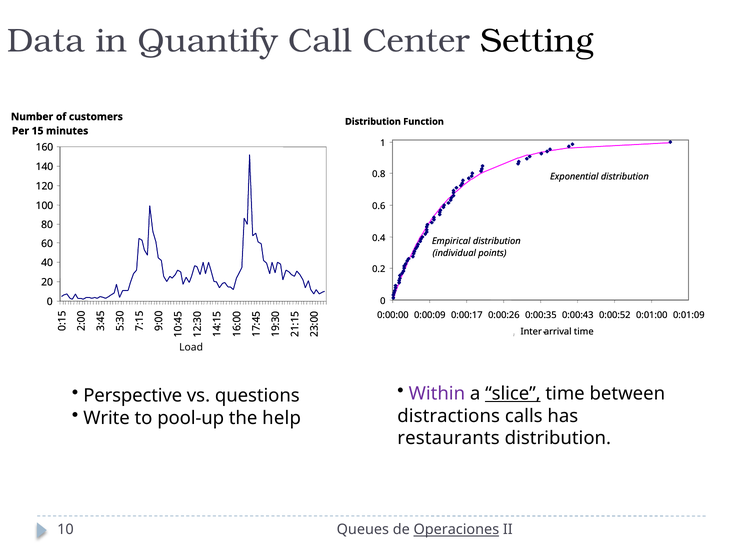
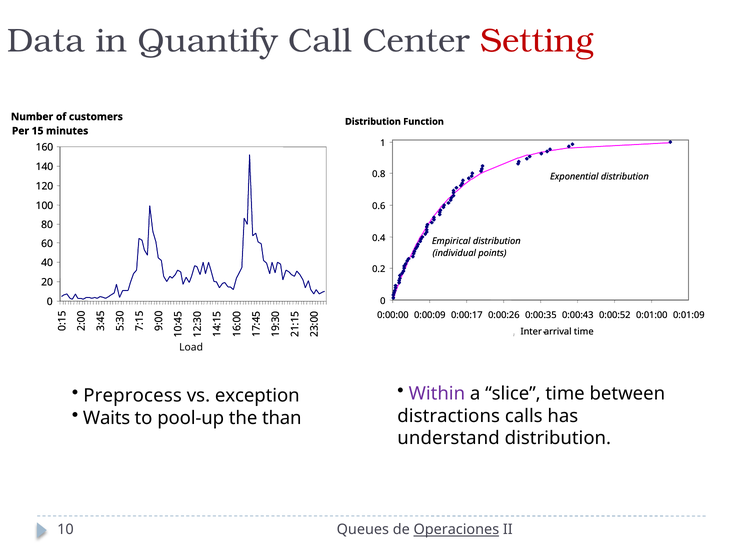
Setting colour: black -> red
slice underline: present -> none
Perspective: Perspective -> Preprocess
questions: questions -> exception
Write: Write -> Waits
help: help -> than
restaurants: restaurants -> understand
